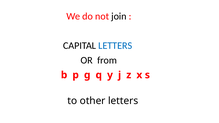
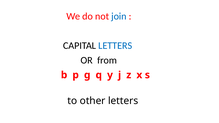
join colour: black -> blue
